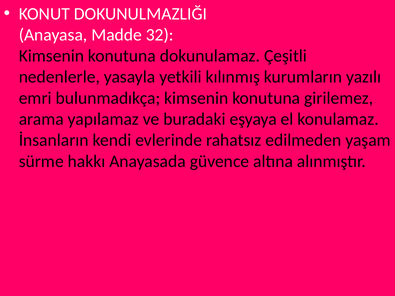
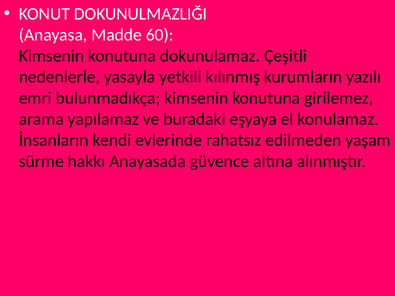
32: 32 -> 60
